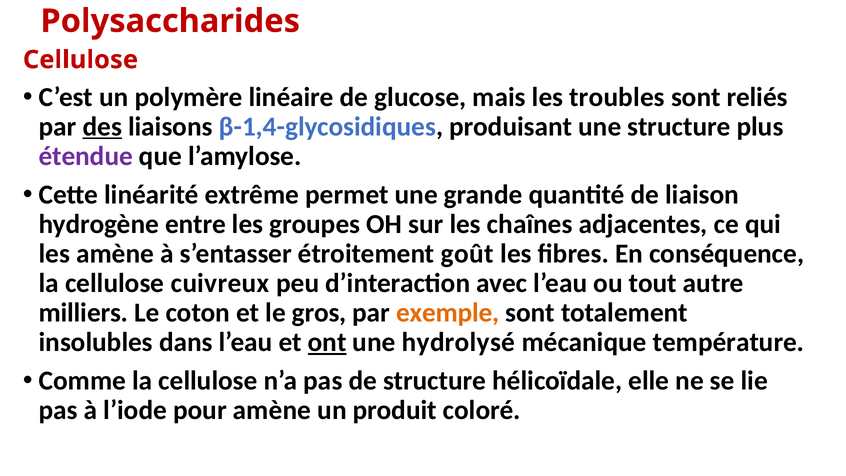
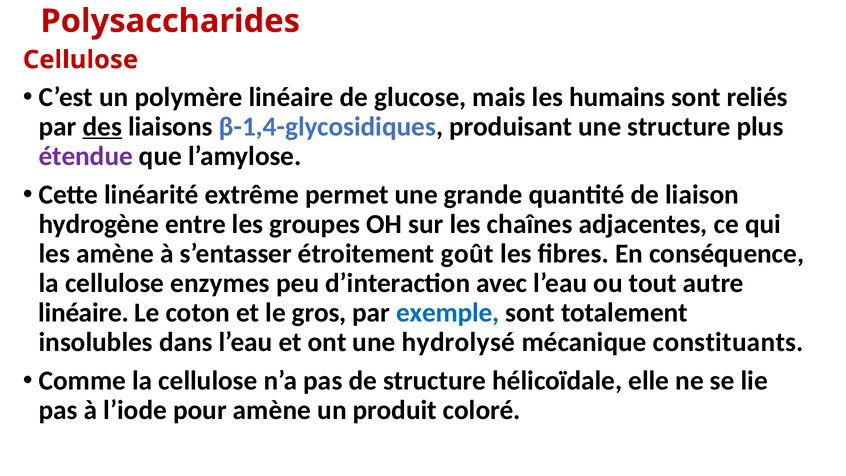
troubles: troubles -> humains
cuivreux: cuivreux -> enzymes
milliers at (83, 313): milliers -> linéaire
exemple colour: orange -> blue
ont underline: present -> none
température: température -> constituants
